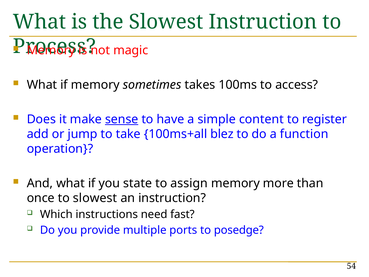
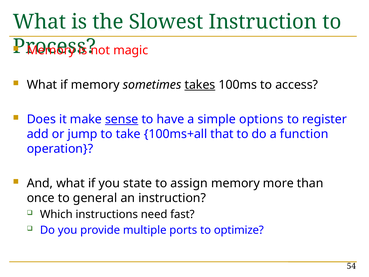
takes underline: none -> present
content: content -> options
blez: blez -> that
to slowest: slowest -> general
posedge: posedge -> optimize
